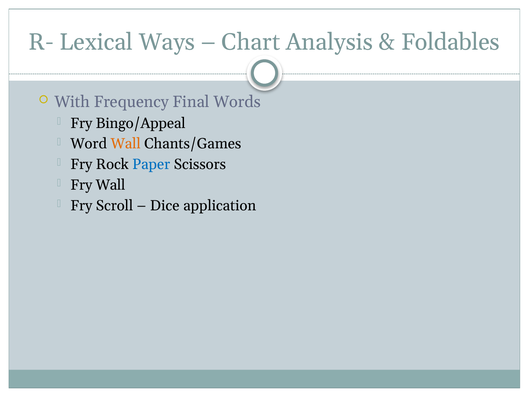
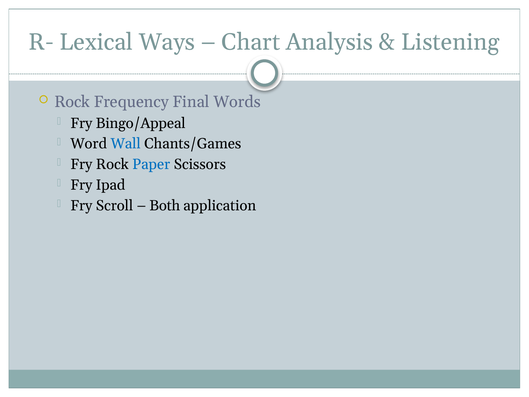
Foldables: Foldables -> Listening
With at (72, 102): With -> Rock
Wall at (126, 144) colour: orange -> blue
Fry Wall: Wall -> Ipad
Dice: Dice -> Both
